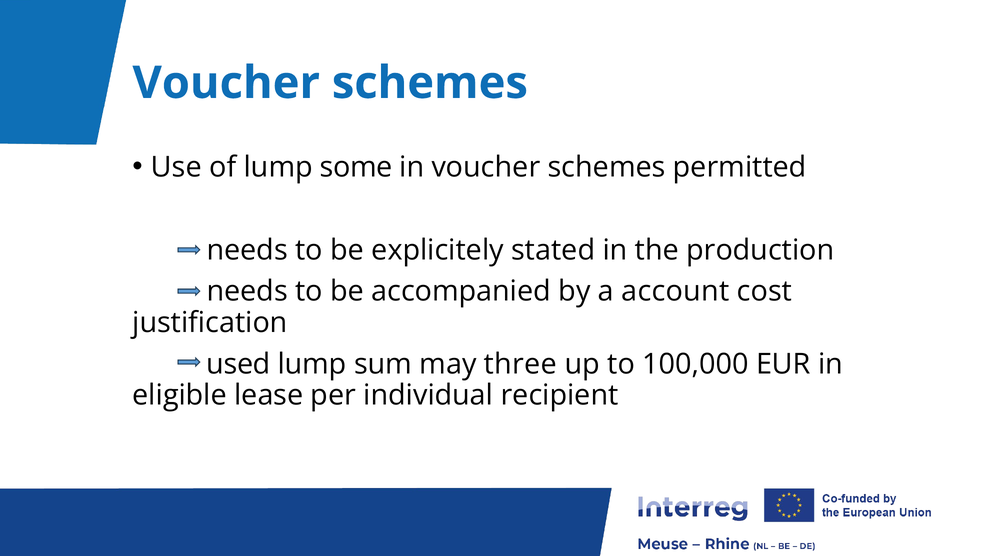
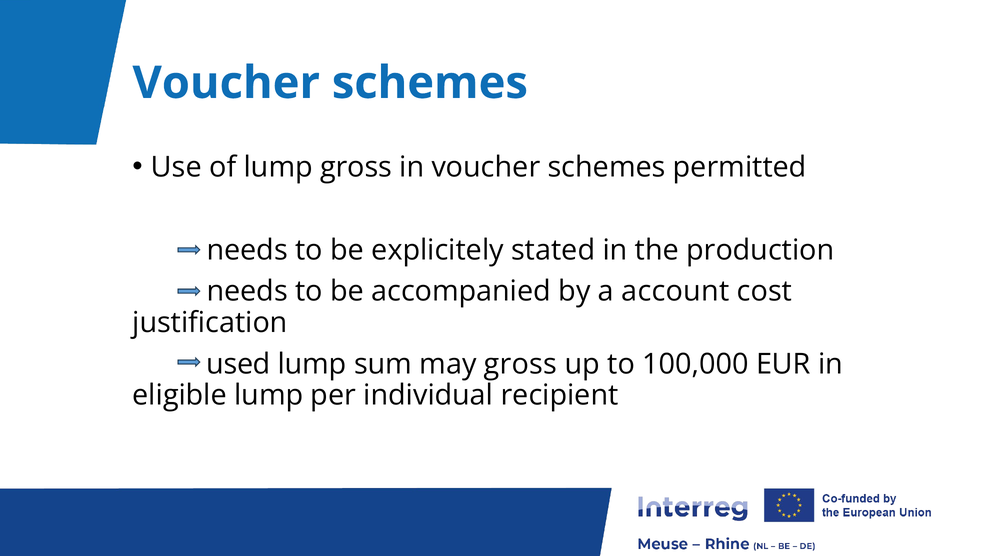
lump some: some -> gross
may three: three -> gross
eligible lease: lease -> lump
